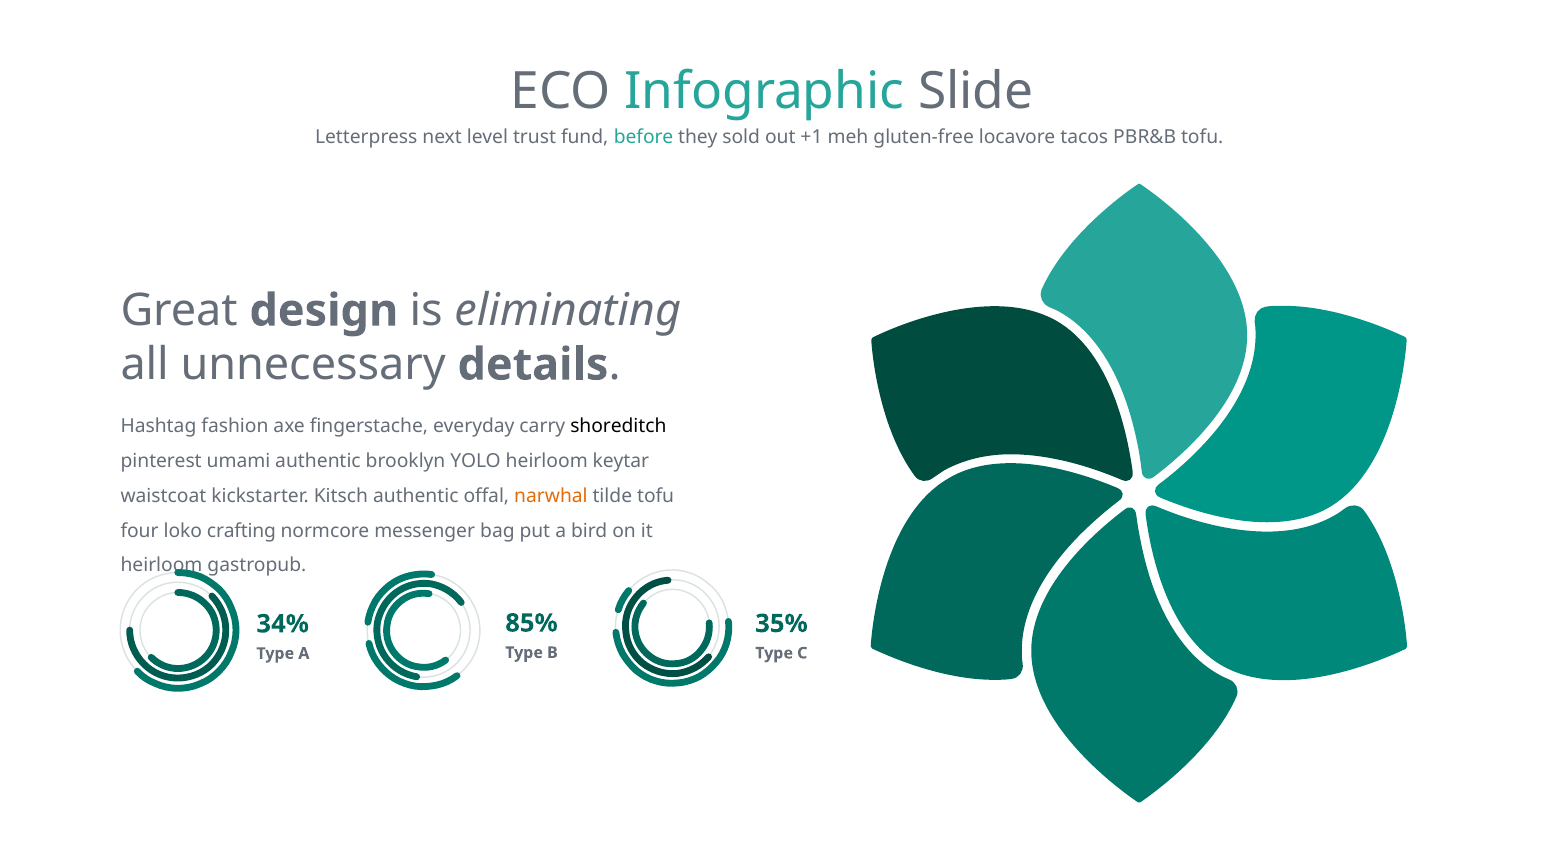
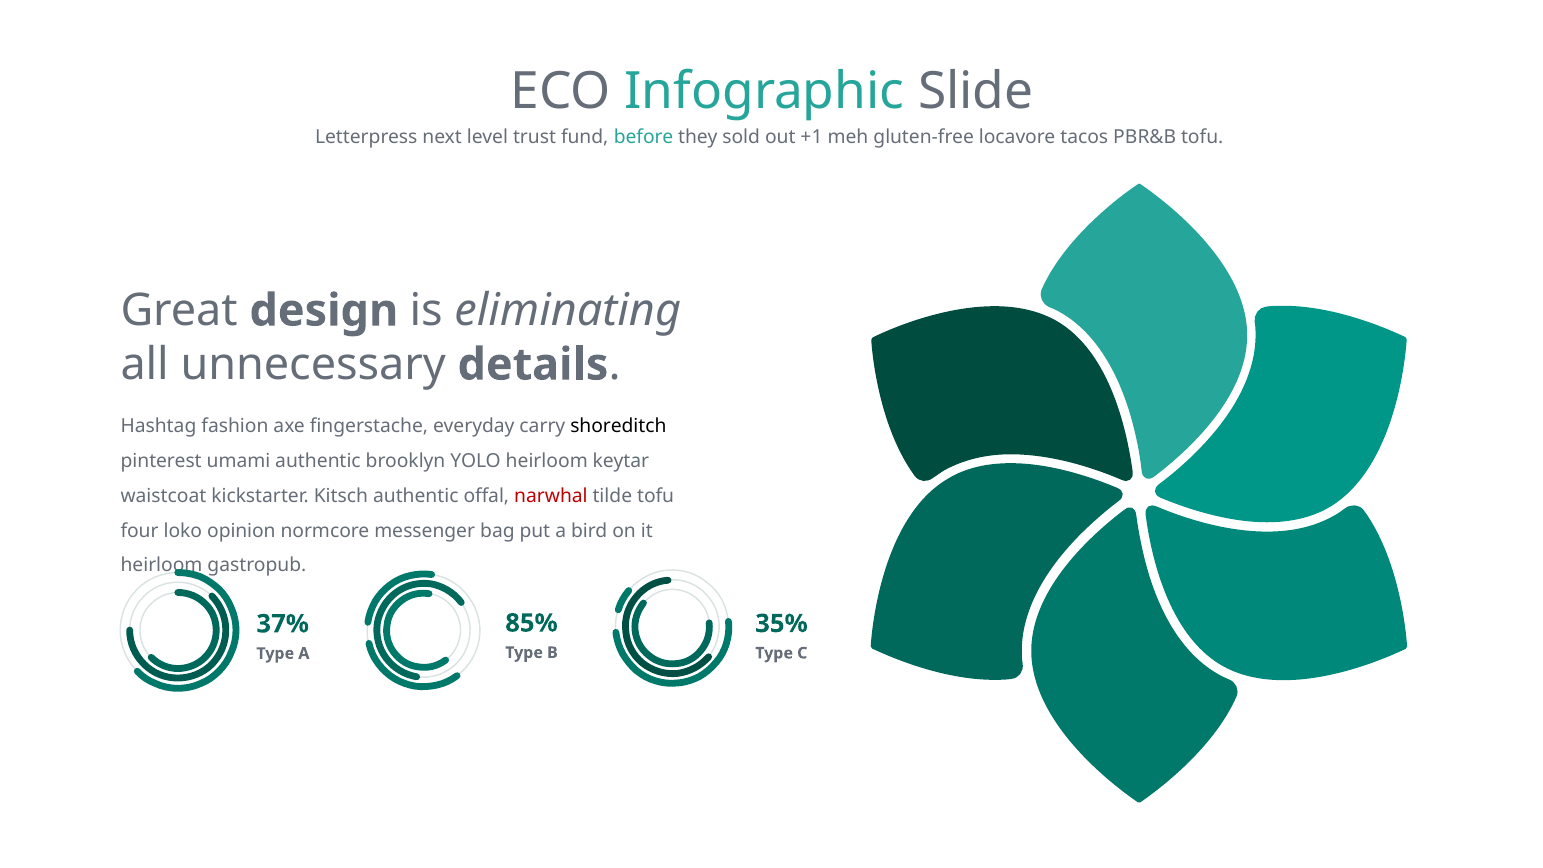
narwhal colour: orange -> red
crafting: crafting -> opinion
34%: 34% -> 37%
